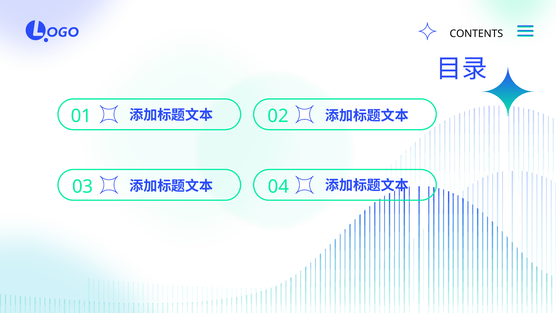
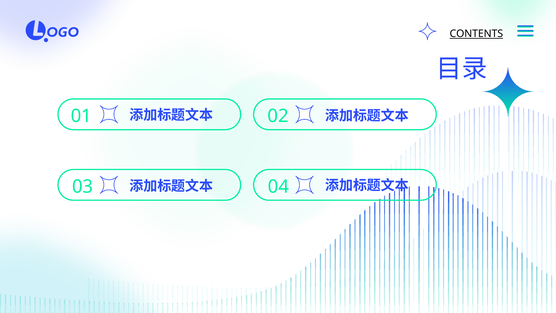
CONTENTS underline: none -> present
